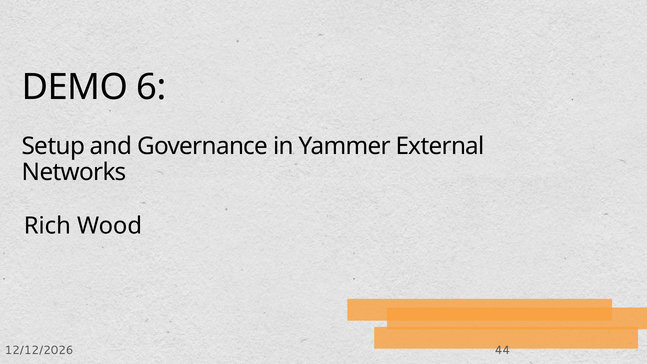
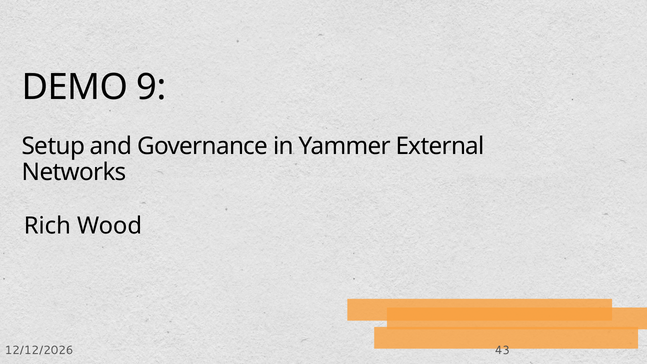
6: 6 -> 9
44: 44 -> 43
